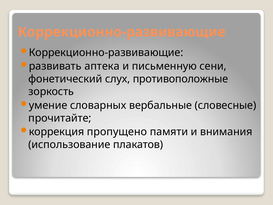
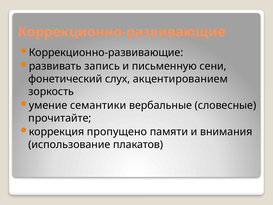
аптека: аптека -> запись
противоположные: противоположные -> акцентированием
словарных: словарных -> семантики
